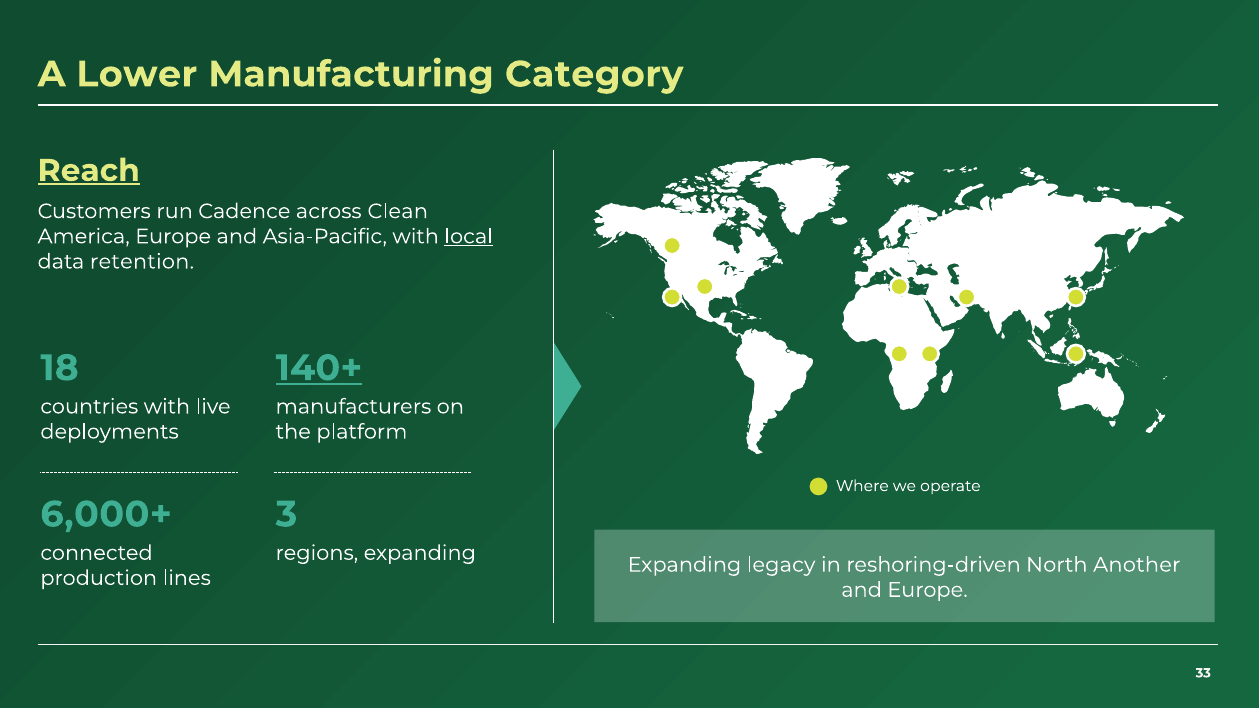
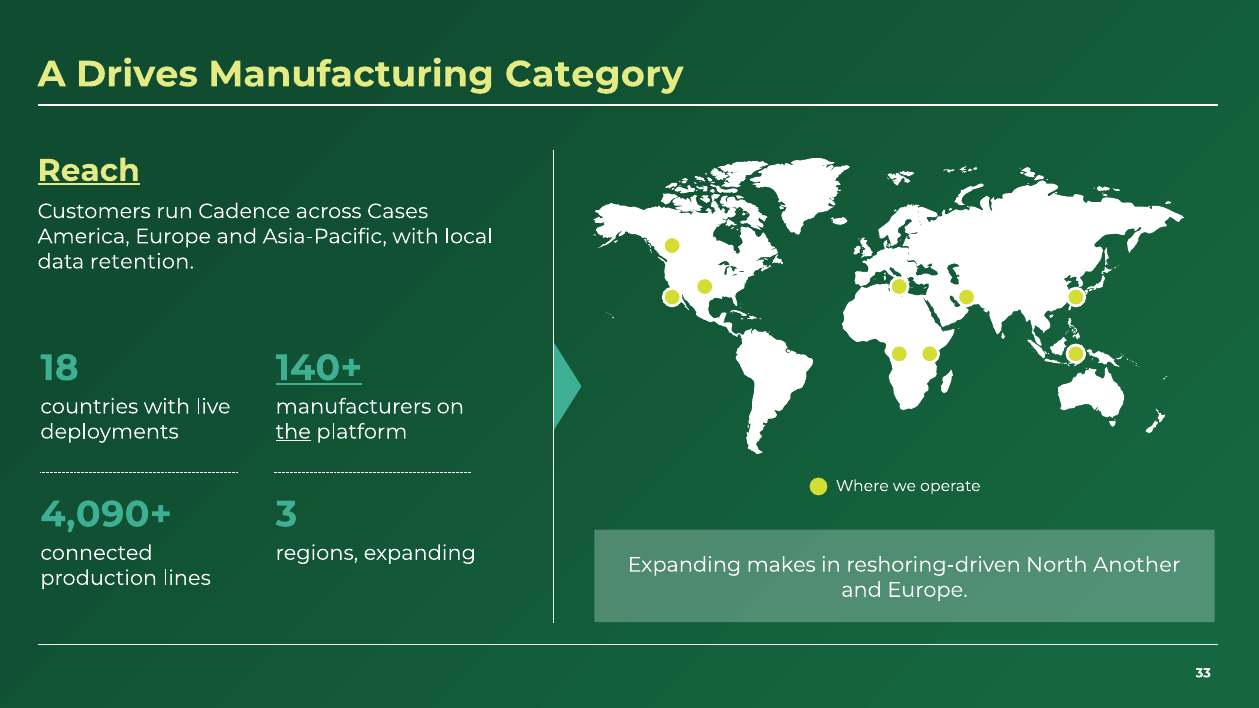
Lower: Lower -> Drives
Clean: Clean -> Cases
local underline: present -> none
the underline: none -> present
6,000+: 6,000+ -> 4,090+
legacy: legacy -> makes
